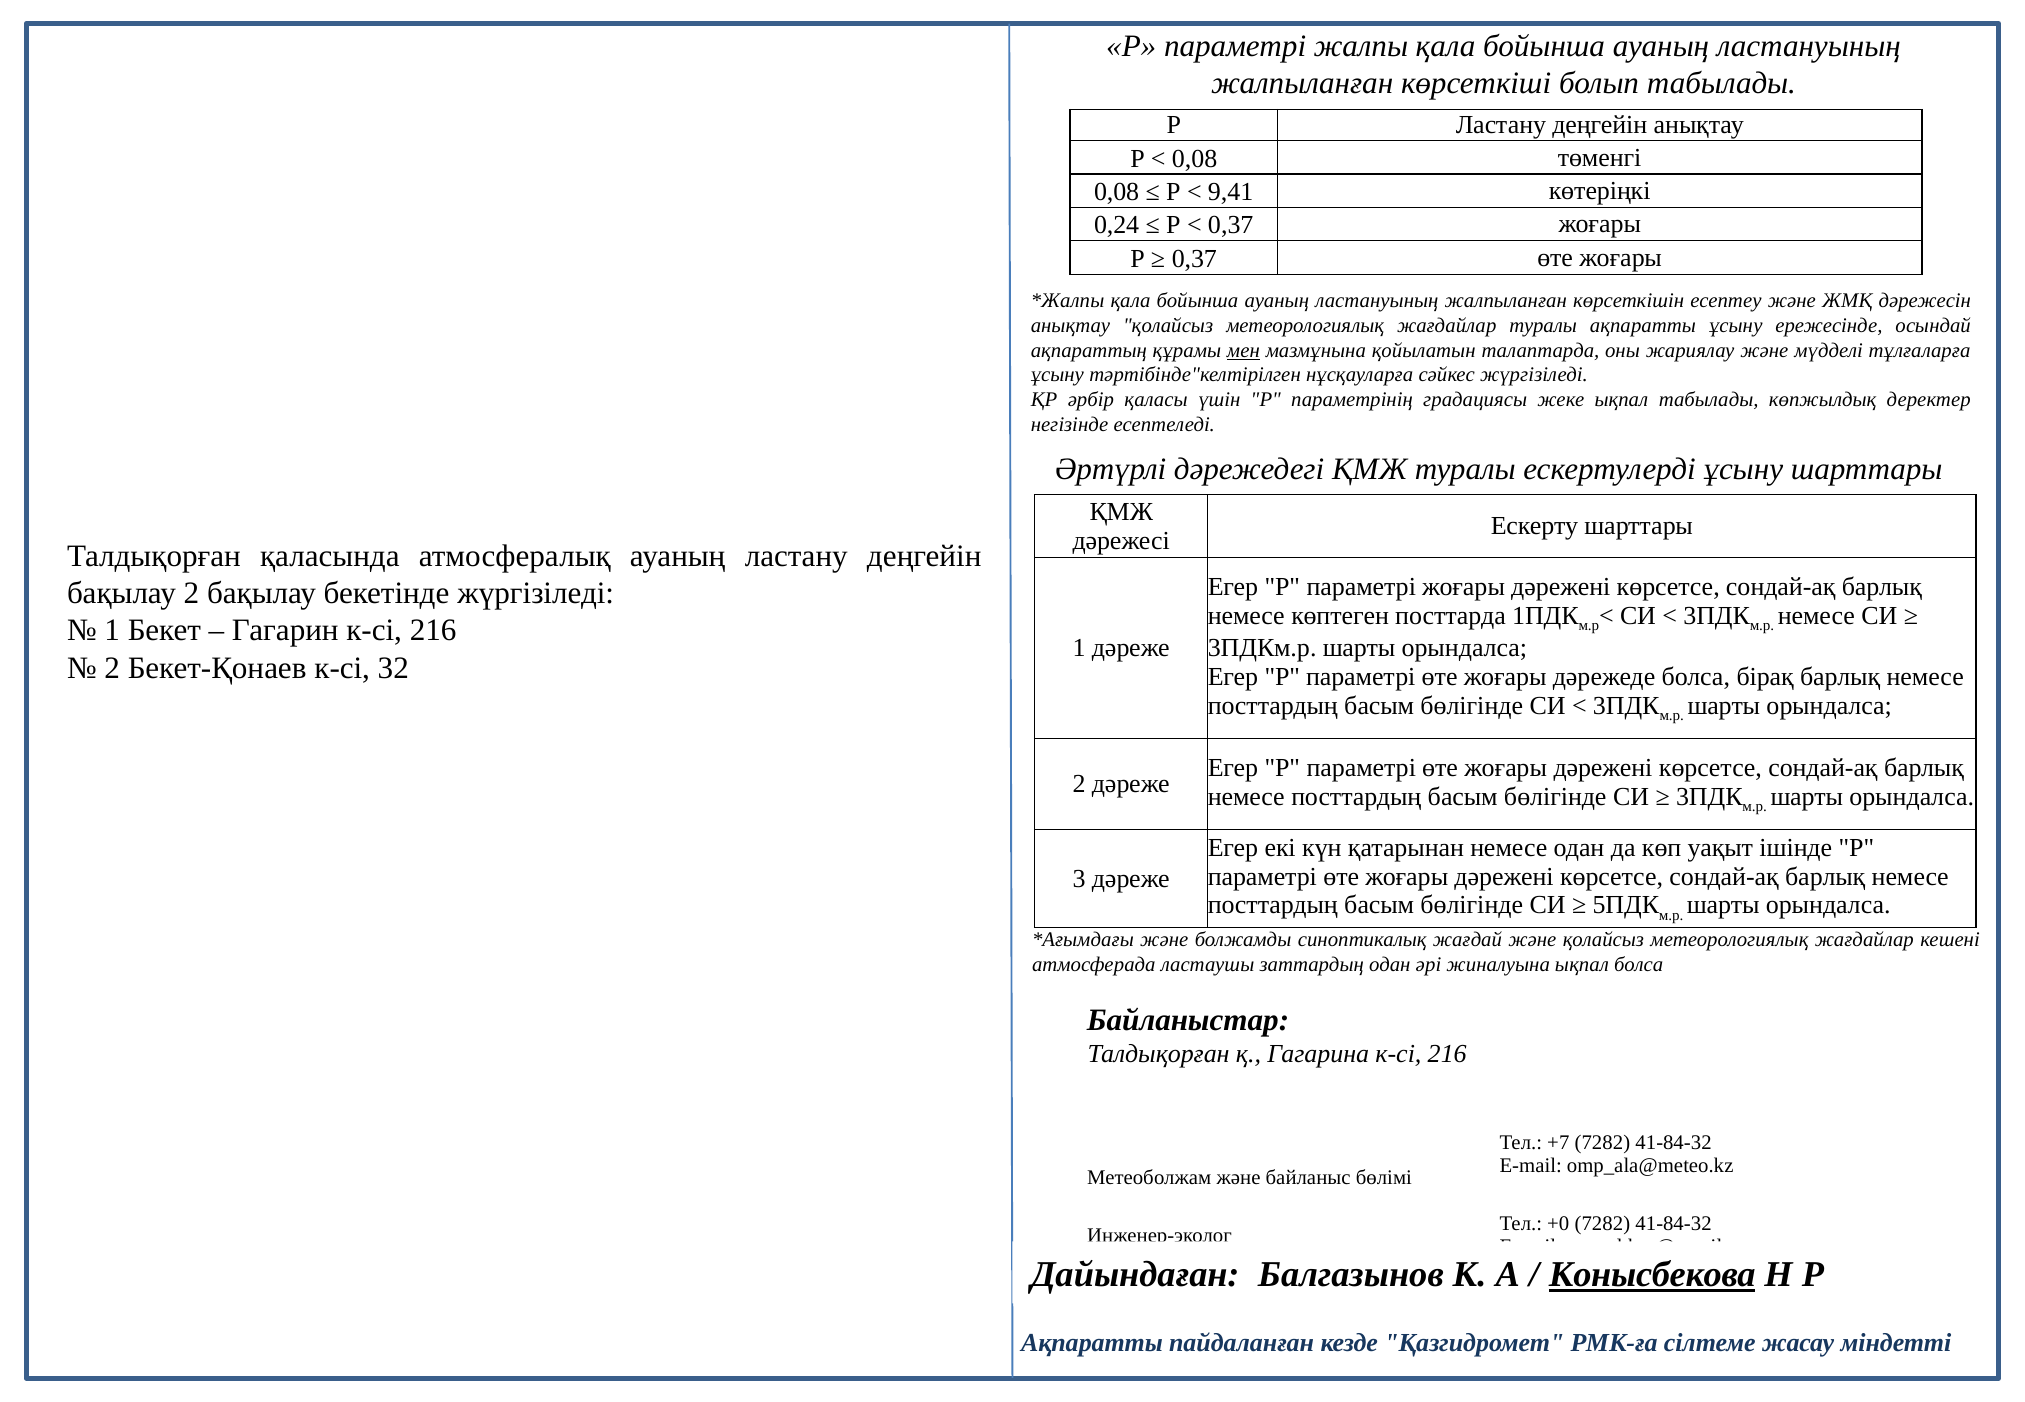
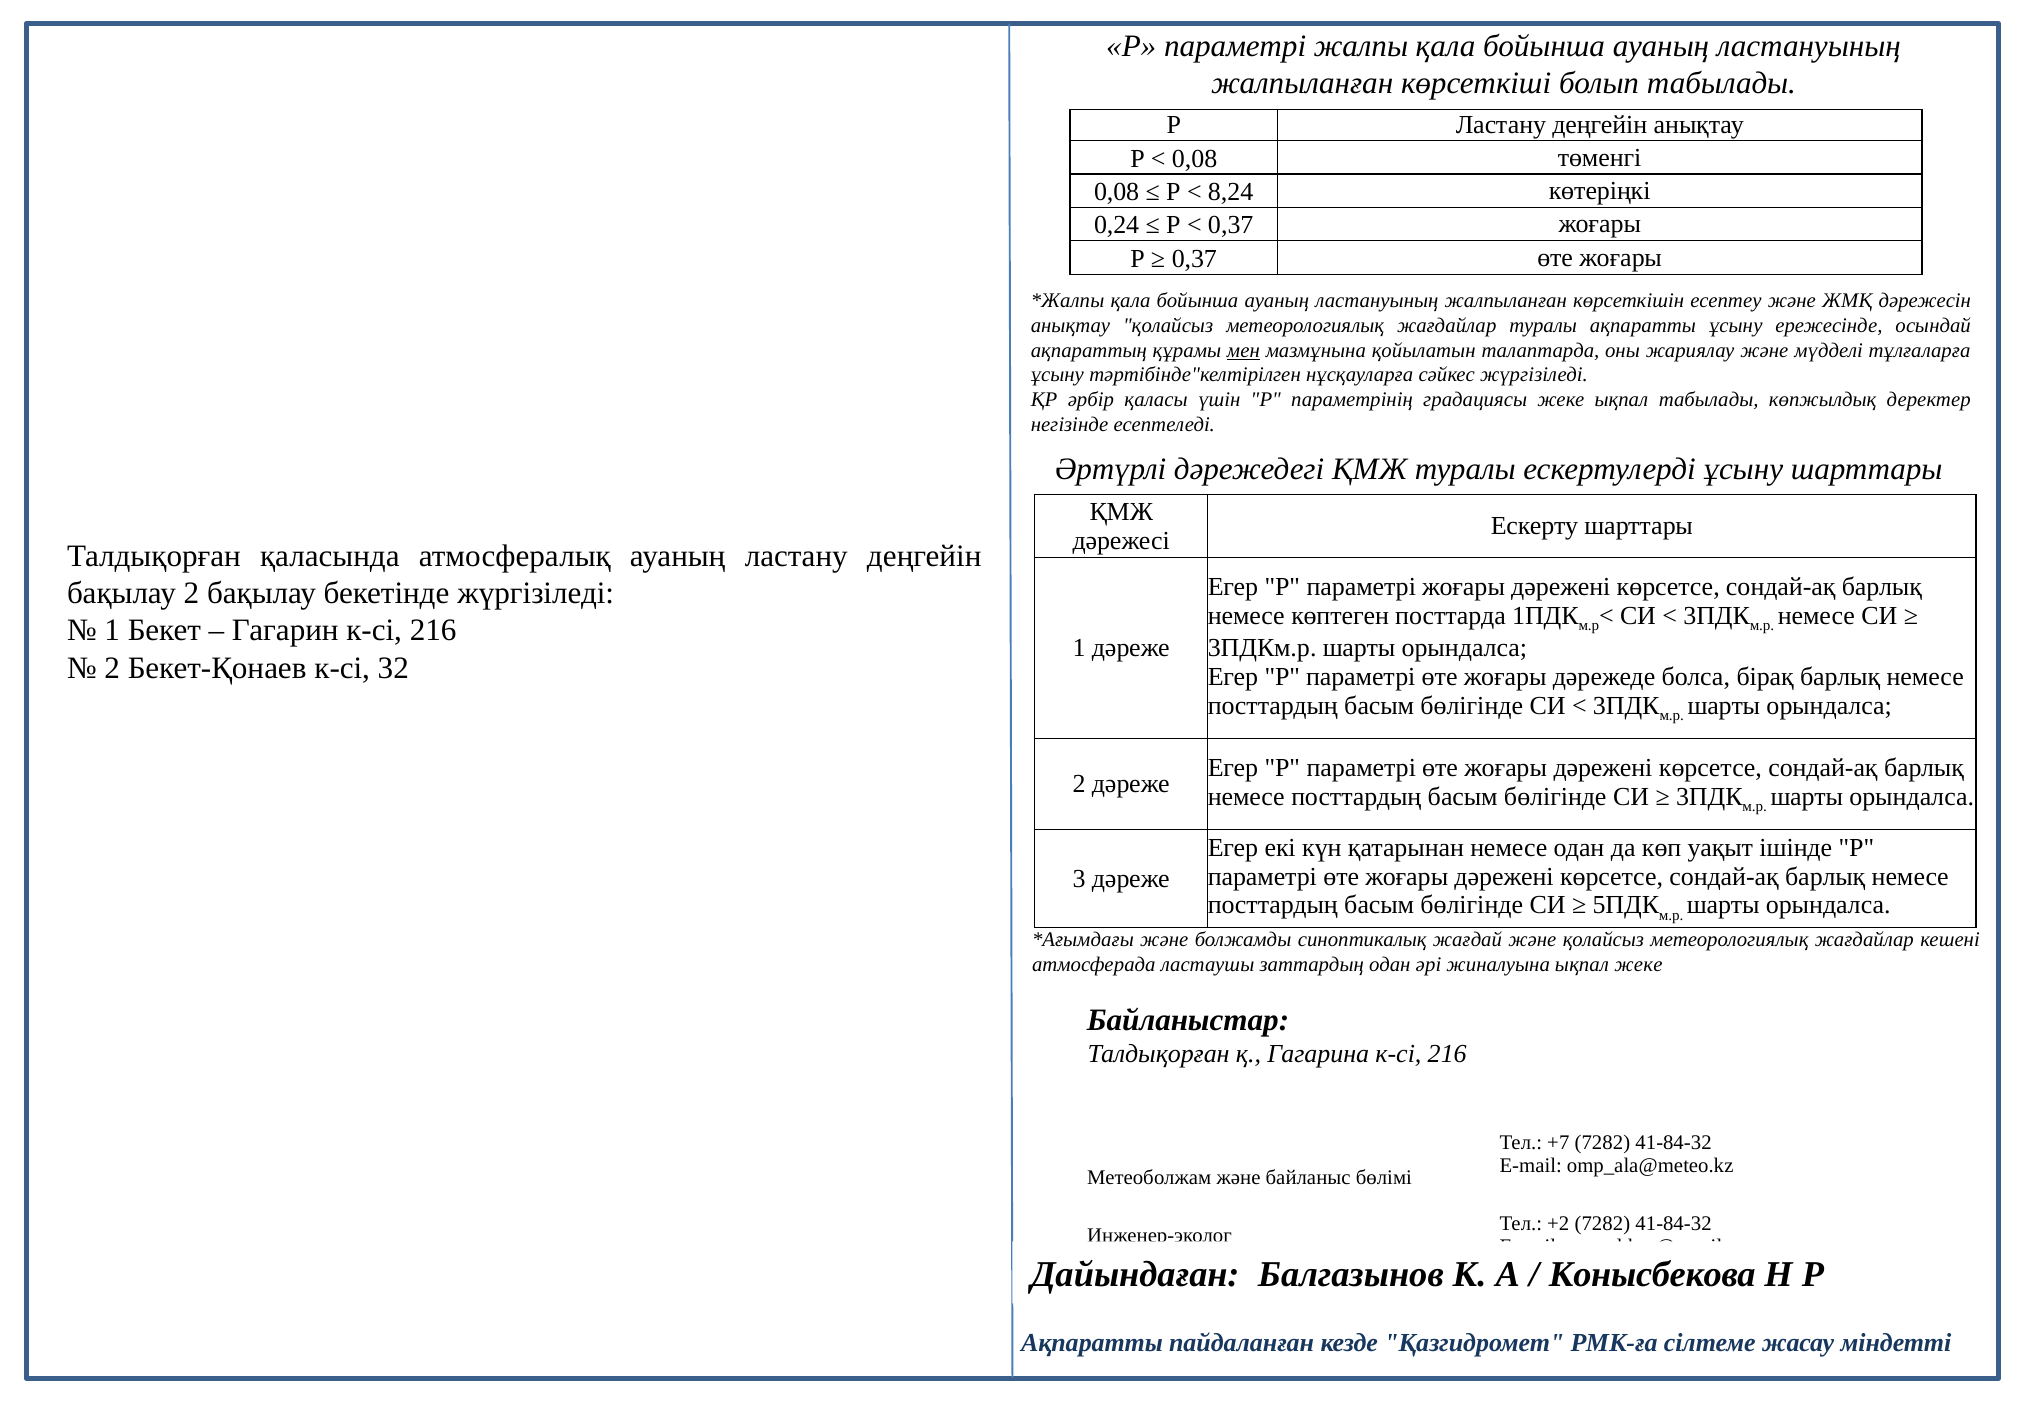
9,41: 9,41 -> 8,24
ықпал болса: болса -> жеке
+0: +0 -> +2
Конысбекова underline: present -> none
